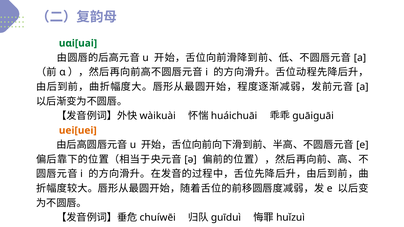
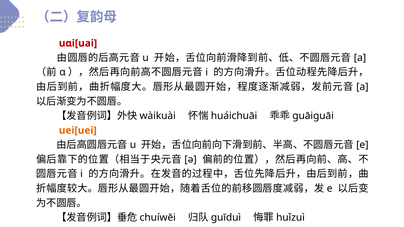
uɑi[uai colour: green -> red
